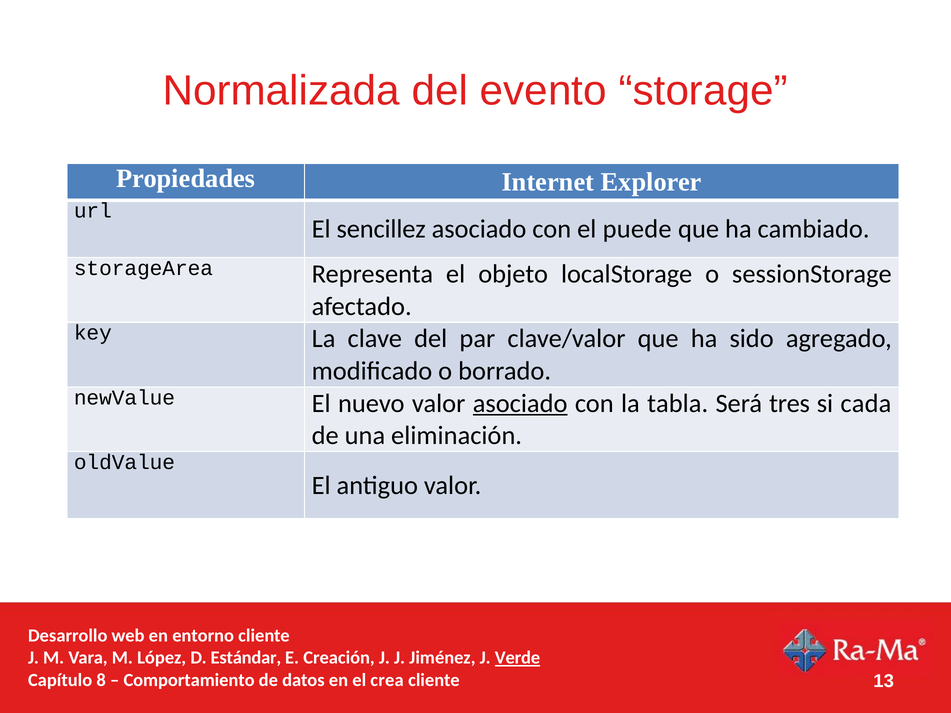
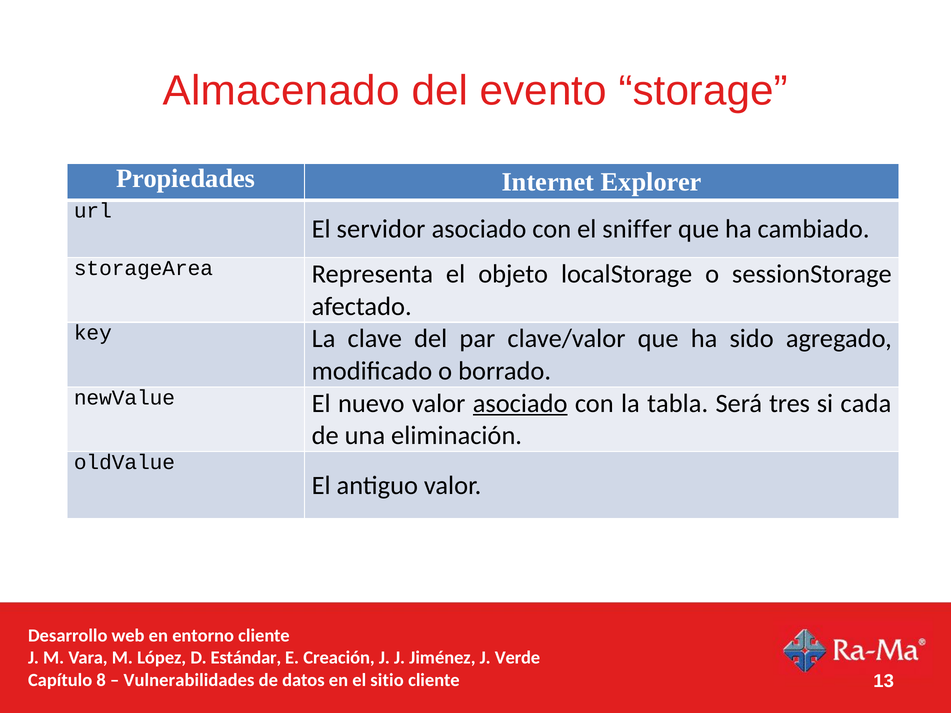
Normalizada: Normalizada -> Almacenado
sencillez: sencillez -> servidor
puede: puede -> sniffer
Verde underline: present -> none
Comportamiento: Comportamiento -> Vulnerabilidades
crea: crea -> sitio
